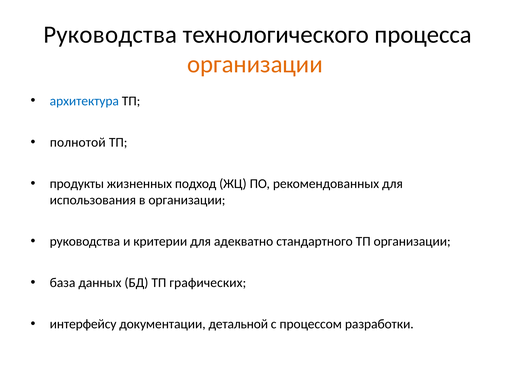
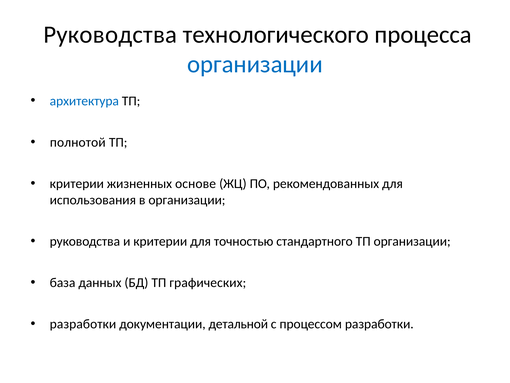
организации at (255, 64) colour: orange -> blue
продукты at (77, 184): продукты -> критерии
подход: подход -> основе
адекватно: адекватно -> точностью
интерфейсу at (83, 324): интерфейсу -> разработки
